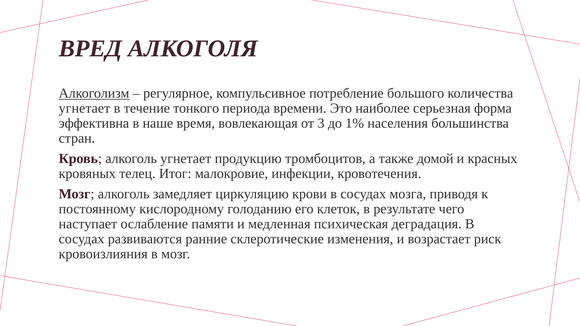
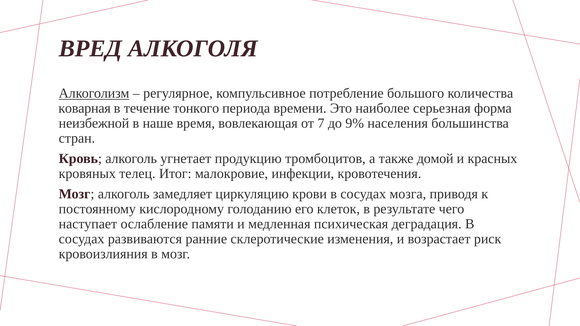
угнетает at (84, 108): угнетает -> коварная
эффективна: эффективна -> неизбежной
3: 3 -> 7
1%: 1% -> 9%
